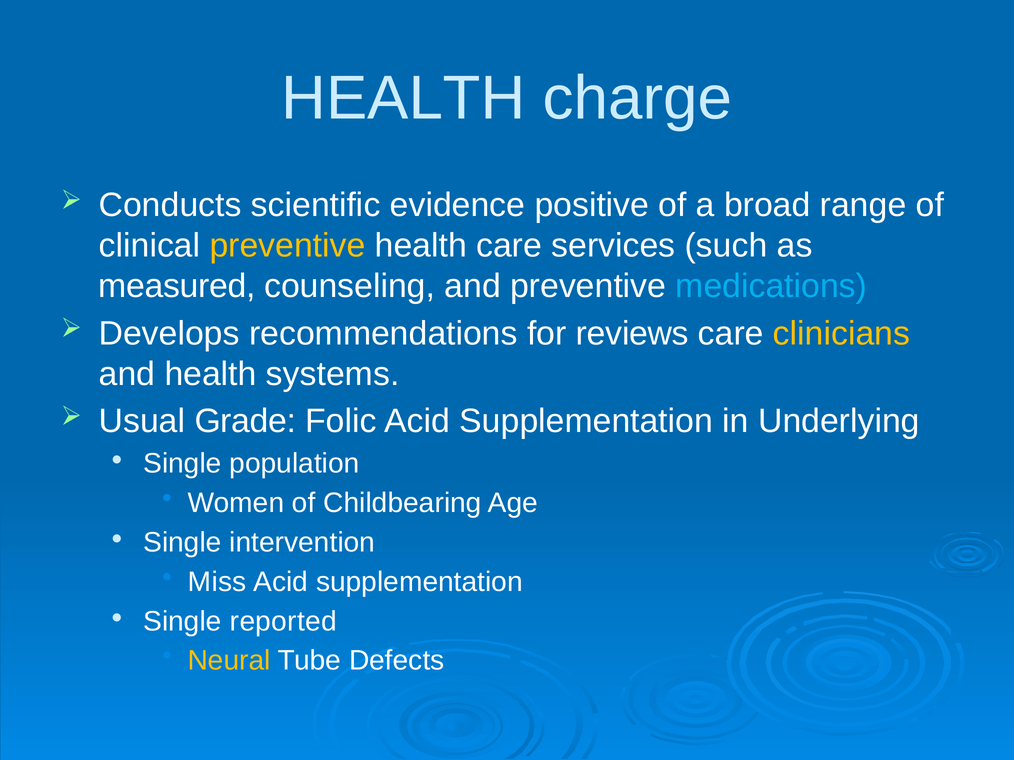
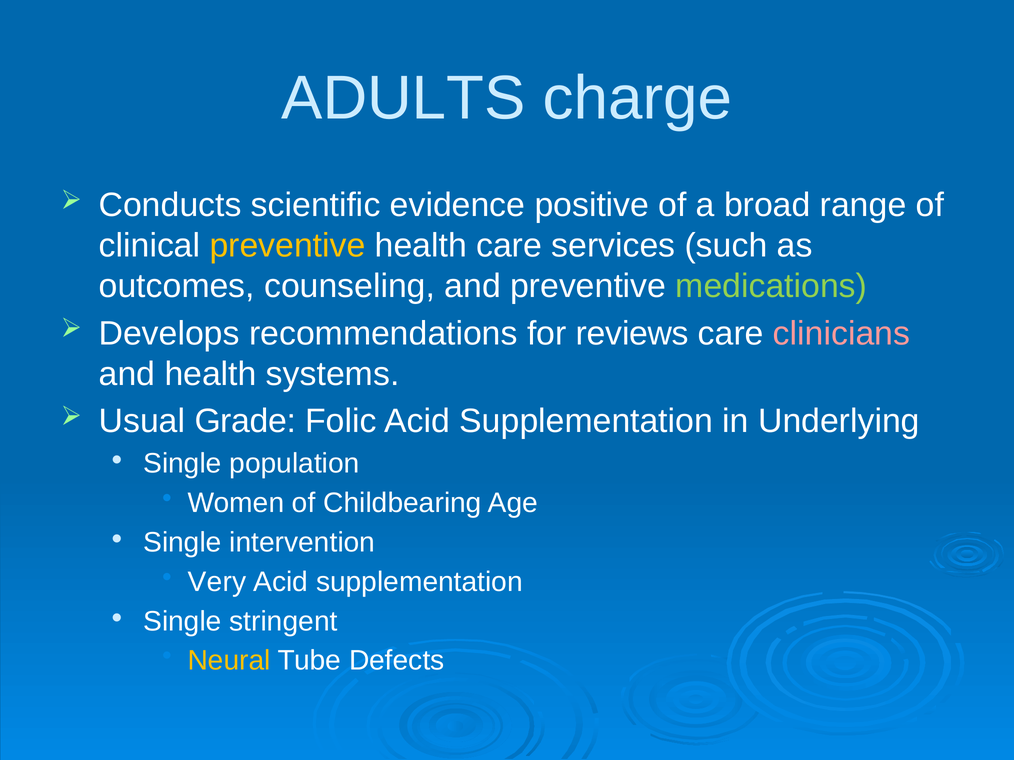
HEALTH at (403, 98): HEALTH -> ADULTS
measured: measured -> outcomes
medications colour: light blue -> light green
clinicians colour: yellow -> pink
Miss: Miss -> Very
reported: reported -> stringent
